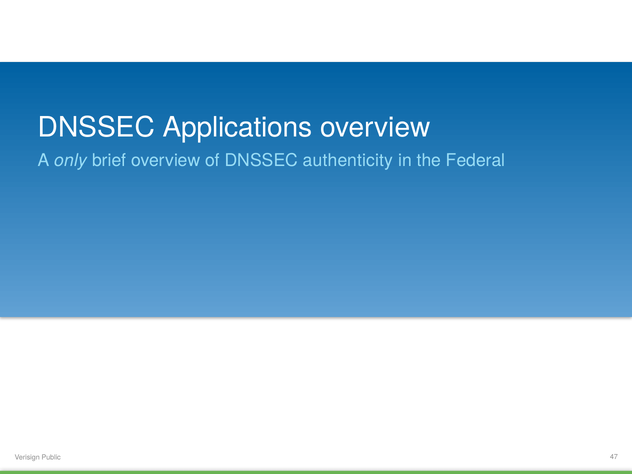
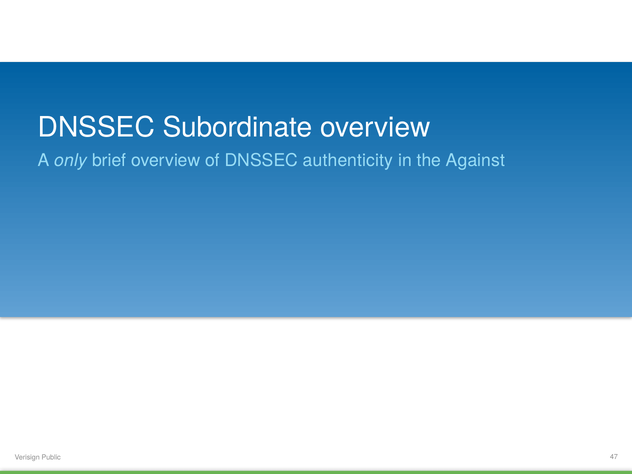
Applications: Applications -> Subordinate
Federal: Federal -> Against
